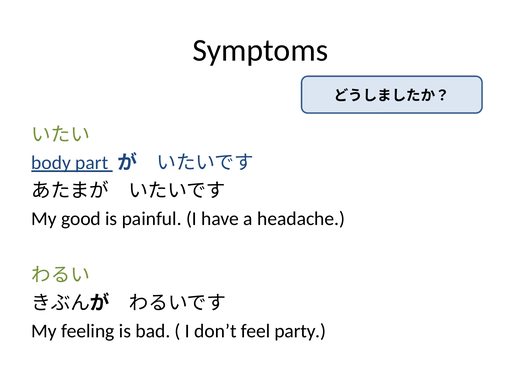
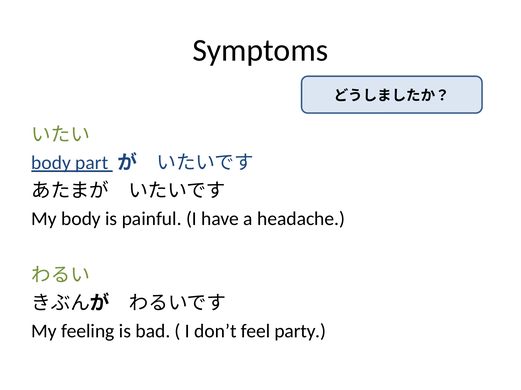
My good: good -> body
